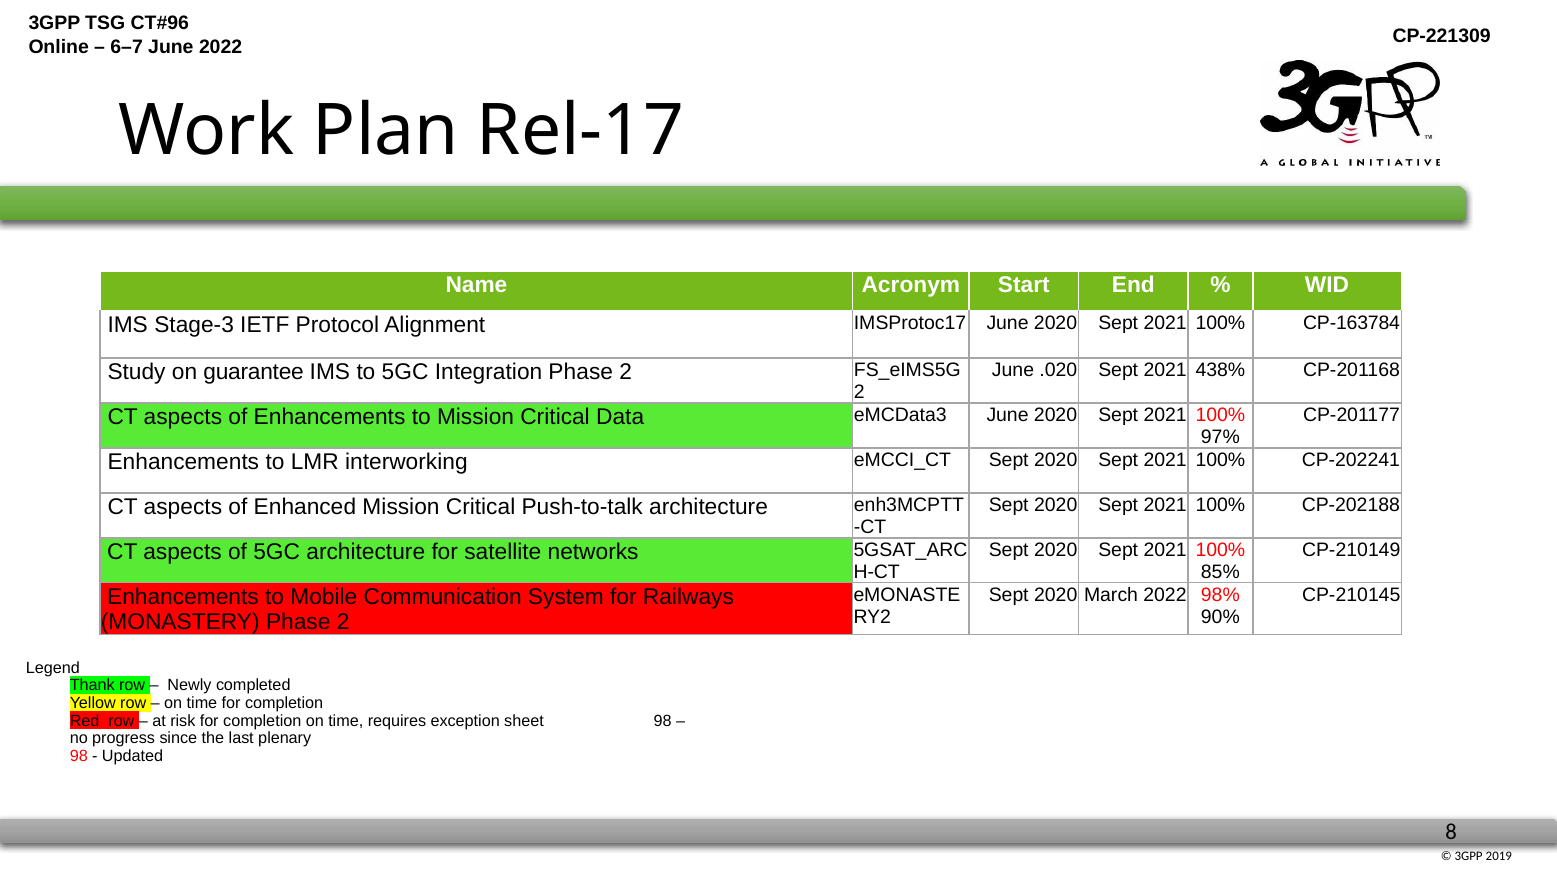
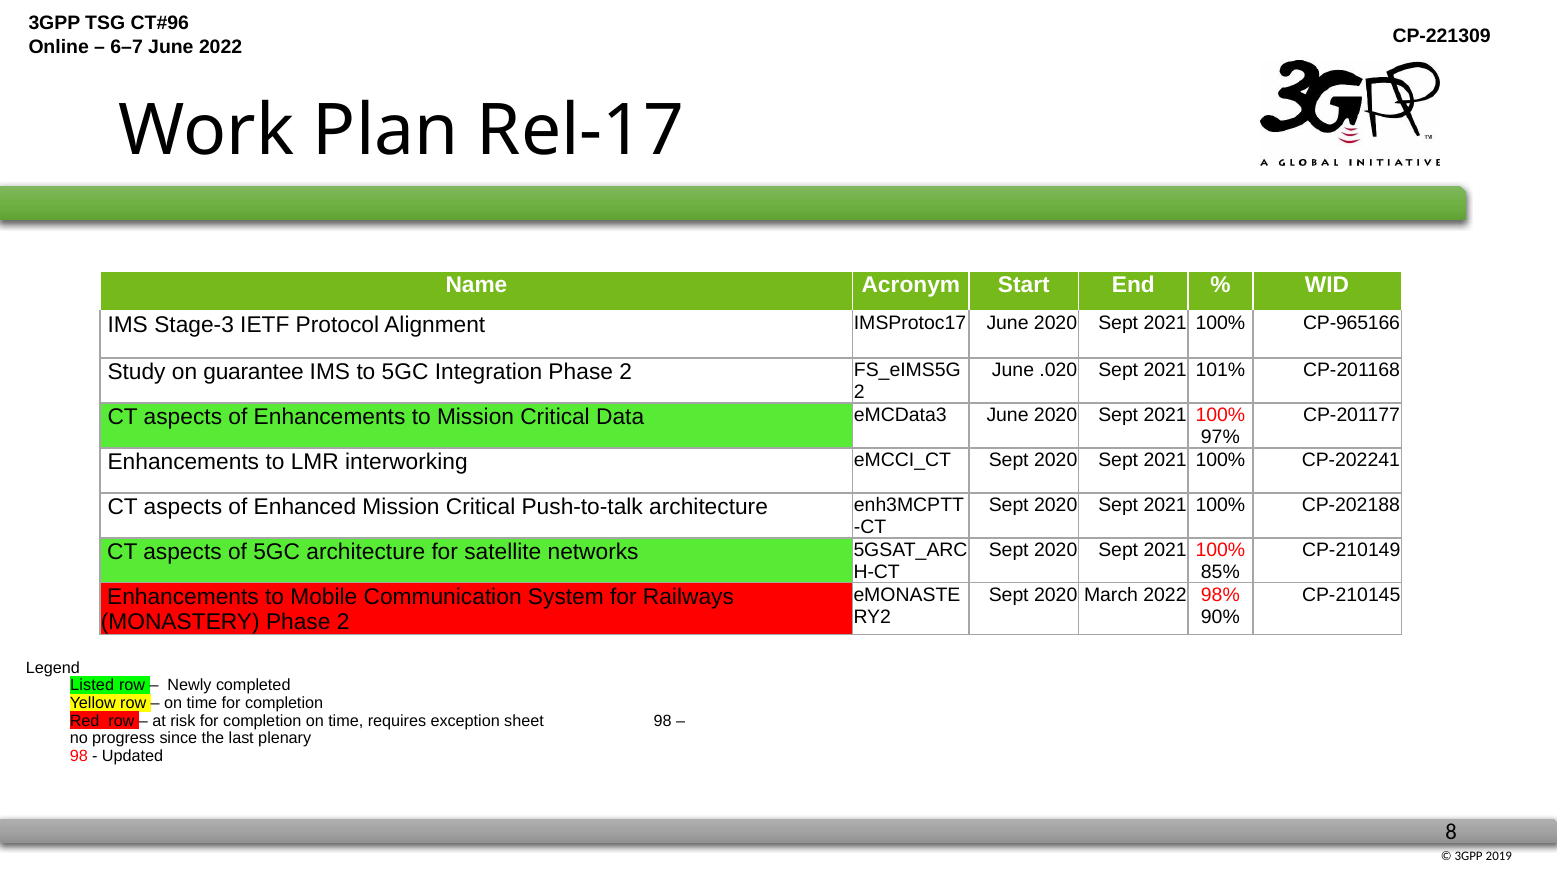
CP-163784: CP-163784 -> CP-965166
438%: 438% -> 101%
Thank: Thank -> Listed
